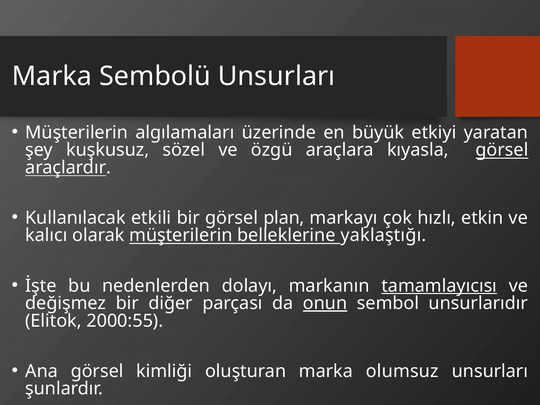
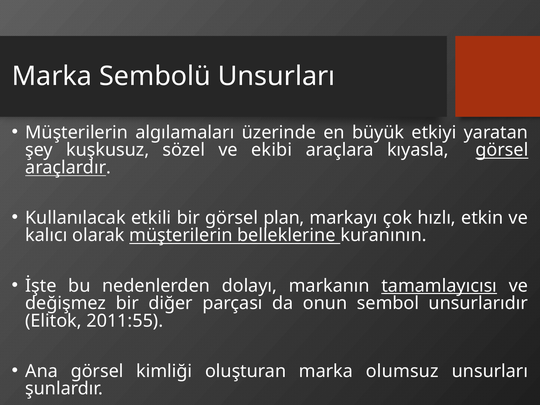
özgü: özgü -> ekibi
yaklaştığı: yaklaştığı -> kuranının
onun underline: present -> none
2000:55: 2000:55 -> 2011:55
